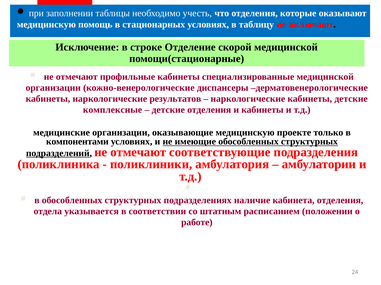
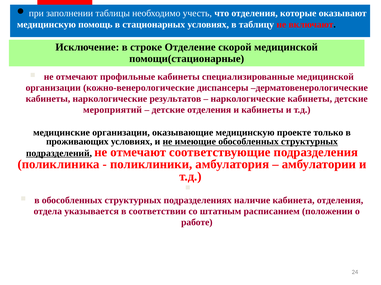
комплексные: комплексные -> мероприятий
компонентами: компонентами -> проживающих
